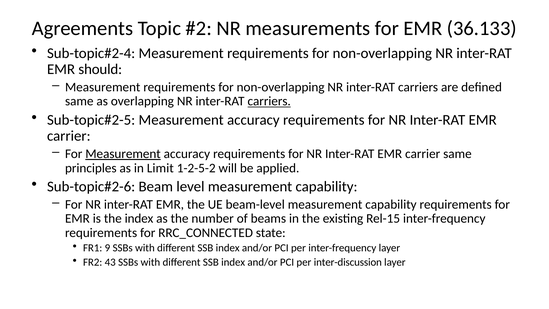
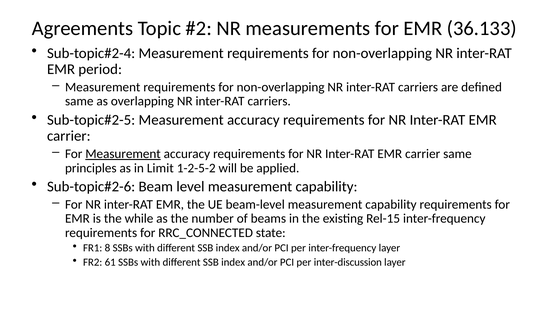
should: should -> period
carriers at (269, 101) underline: present -> none
the index: index -> while
9: 9 -> 8
43: 43 -> 61
